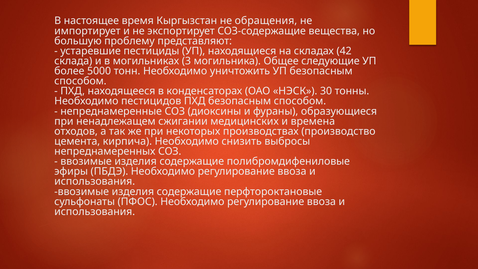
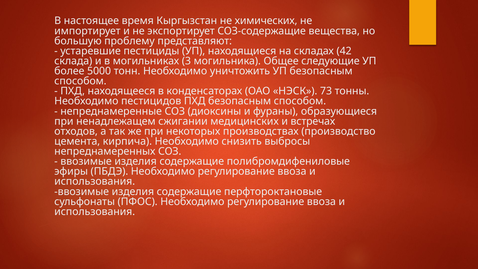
обращения: обращения -> химических
30: 30 -> 73
времена: времена -> встречах
